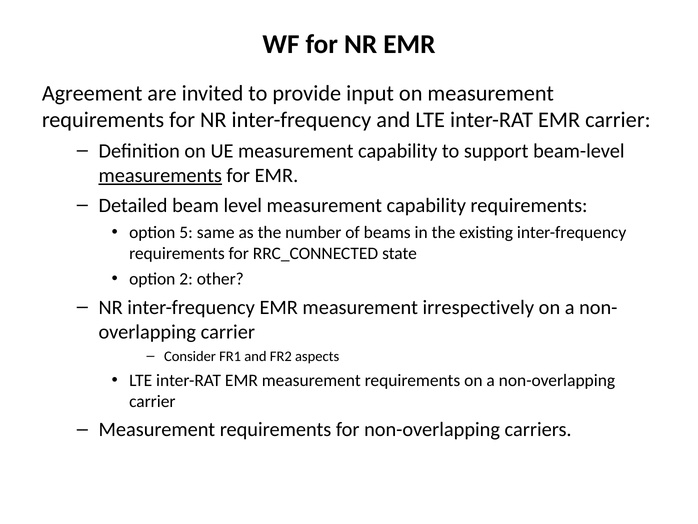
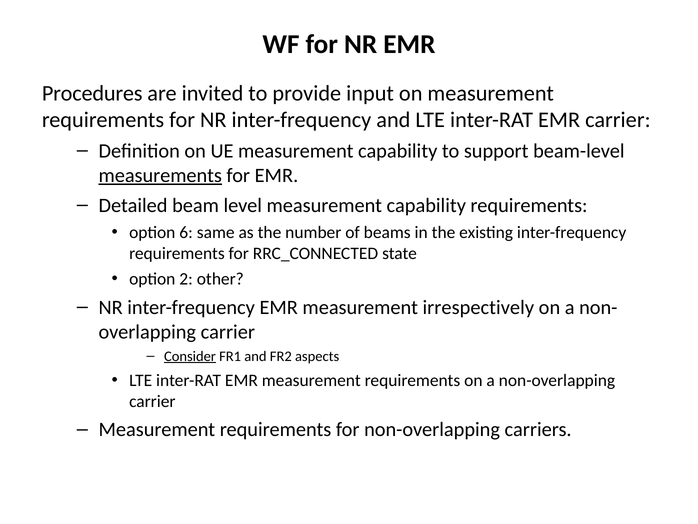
Agreement: Agreement -> Procedures
5: 5 -> 6
Consider underline: none -> present
